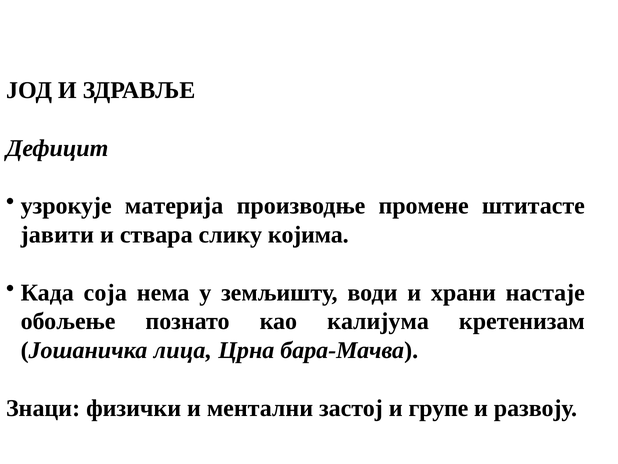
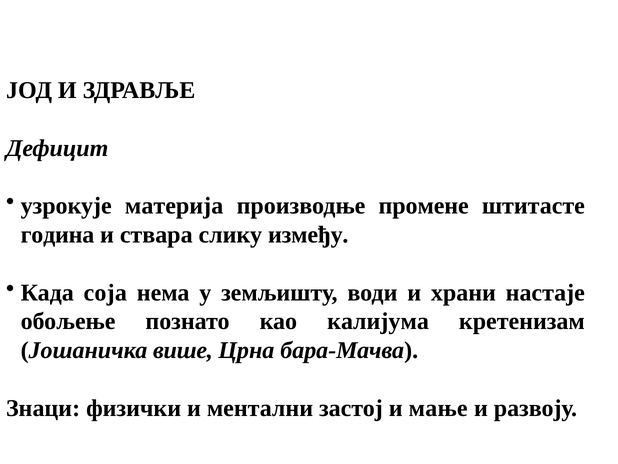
јавити: јавити -> година
којима: којима -> између
лица: лица -> више
групе: групе -> мање
